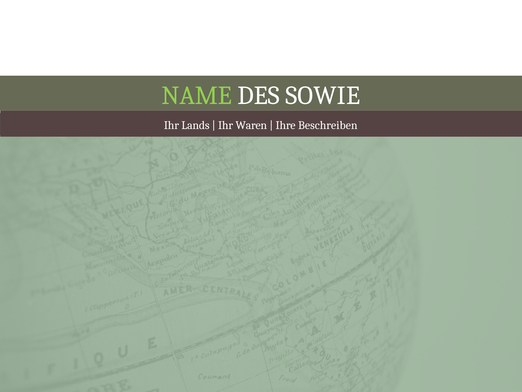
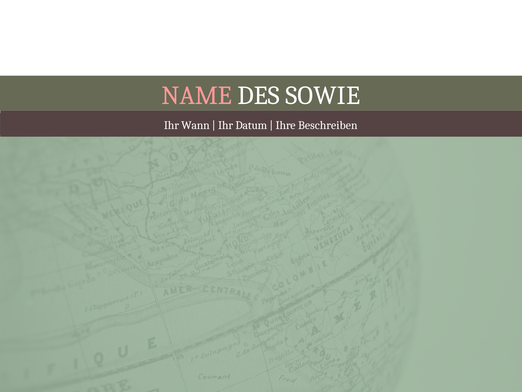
NAME colour: light green -> pink
Lands: Lands -> Wann
Waren: Waren -> Datum
